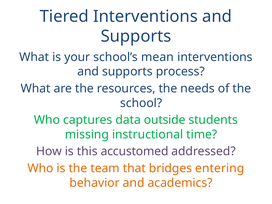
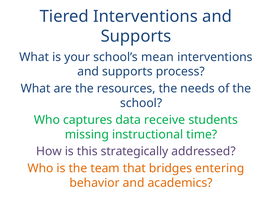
outside: outside -> receive
accustomed: accustomed -> strategically
